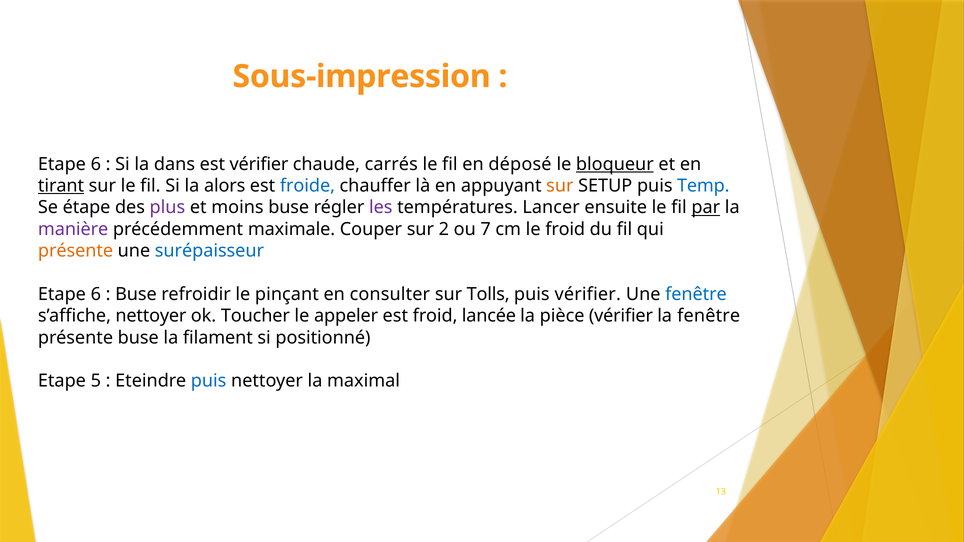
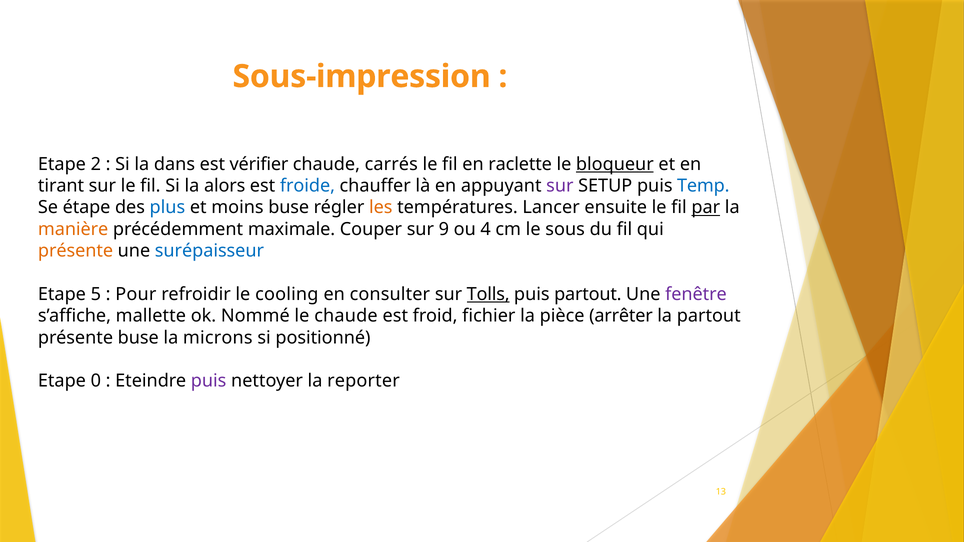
6 at (96, 164): 6 -> 2
déposé: déposé -> raclette
tirant underline: present -> none
sur at (560, 186) colour: orange -> purple
plus colour: purple -> blue
les colour: purple -> orange
manière colour: purple -> orange
2: 2 -> 9
7: 7 -> 4
le froid: froid -> sous
6 at (96, 294): 6 -> 5
Buse at (136, 294): Buse -> Pour
pinçant: pinçant -> cooling
Tolls underline: none -> present
puis vérifier: vérifier -> partout
fenêtre at (696, 294) colour: blue -> purple
s’affiche nettoyer: nettoyer -> mallette
Toucher: Toucher -> Nommé
le appeler: appeler -> chaude
lancée: lancée -> fichier
pièce vérifier: vérifier -> arrêter
la fenêtre: fenêtre -> partout
filament: filament -> microns
5: 5 -> 0
puis at (209, 381) colour: blue -> purple
maximal: maximal -> reporter
